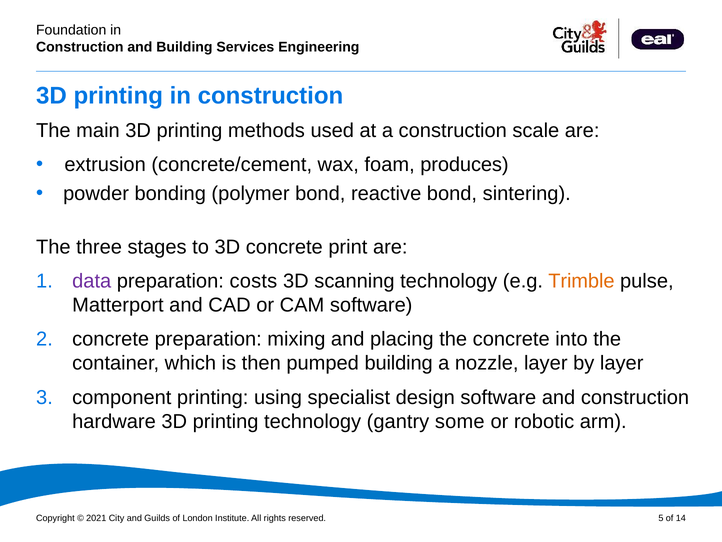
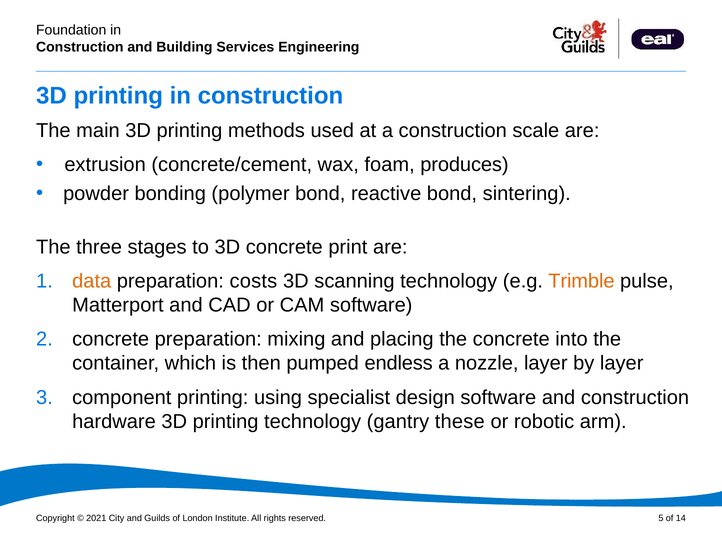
data colour: purple -> orange
pumped building: building -> endless
some: some -> these
